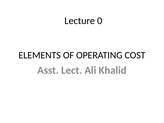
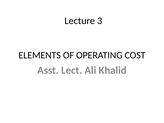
0: 0 -> 3
